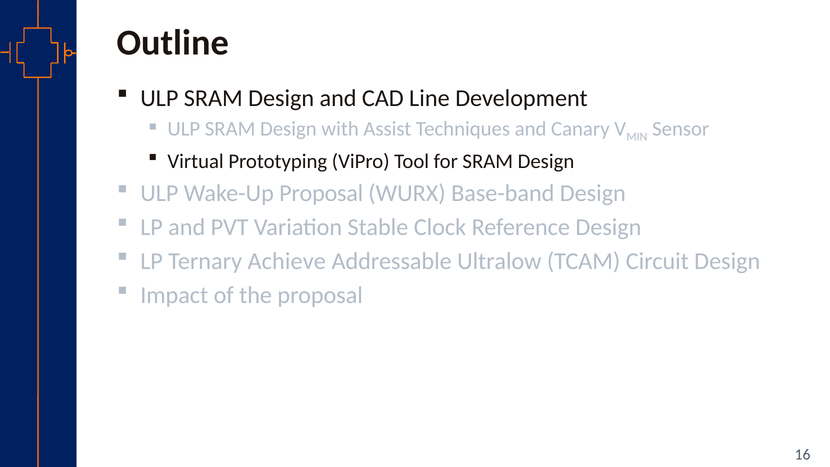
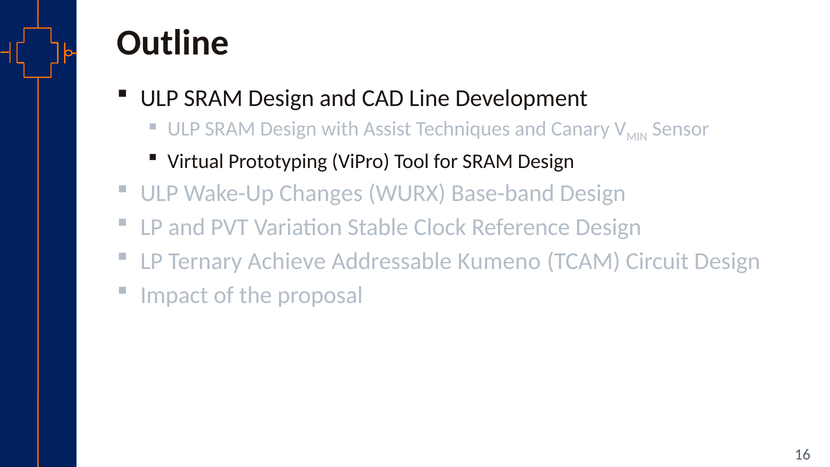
Wake-Up Proposal: Proposal -> Changes
Ultralow: Ultralow -> Kumeno
